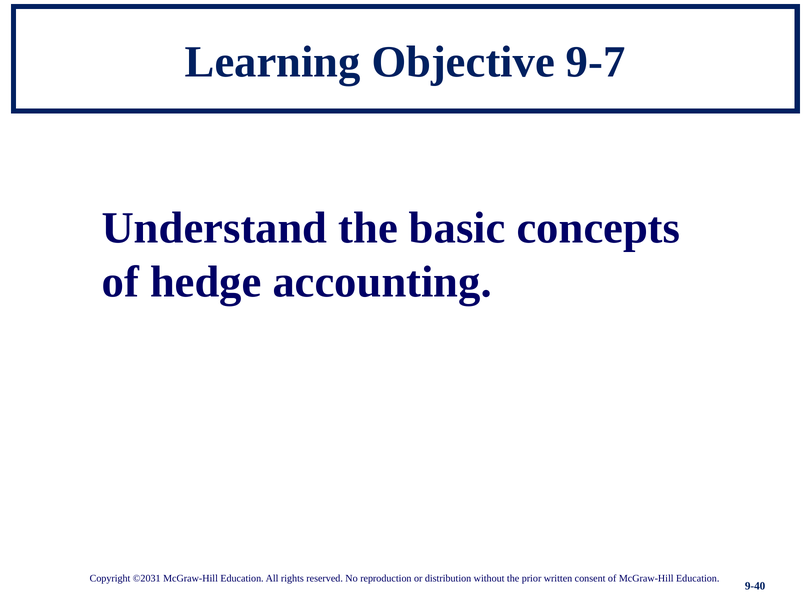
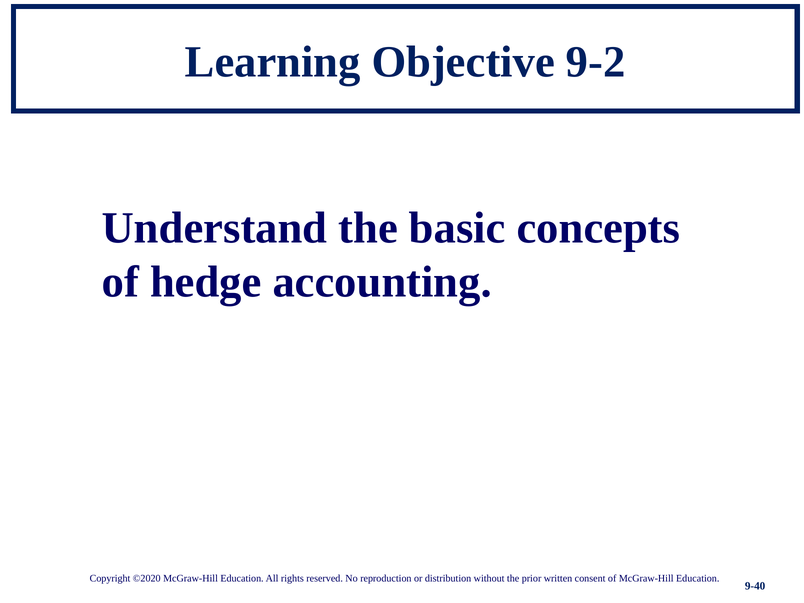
9-7: 9-7 -> 9-2
©2031: ©2031 -> ©2020
